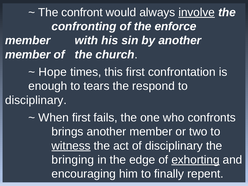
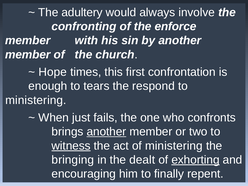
confront: confront -> adultery
involve underline: present -> none
disciplinary at (36, 100): disciplinary -> ministering
When first: first -> just
another at (106, 132) underline: none -> present
of disciplinary: disciplinary -> ministering
edge: edge -> dealt
